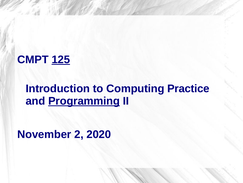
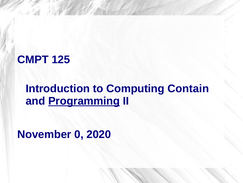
125 underline: present -> none
Practice: Practice -> Contain
2: 2 -> 0
